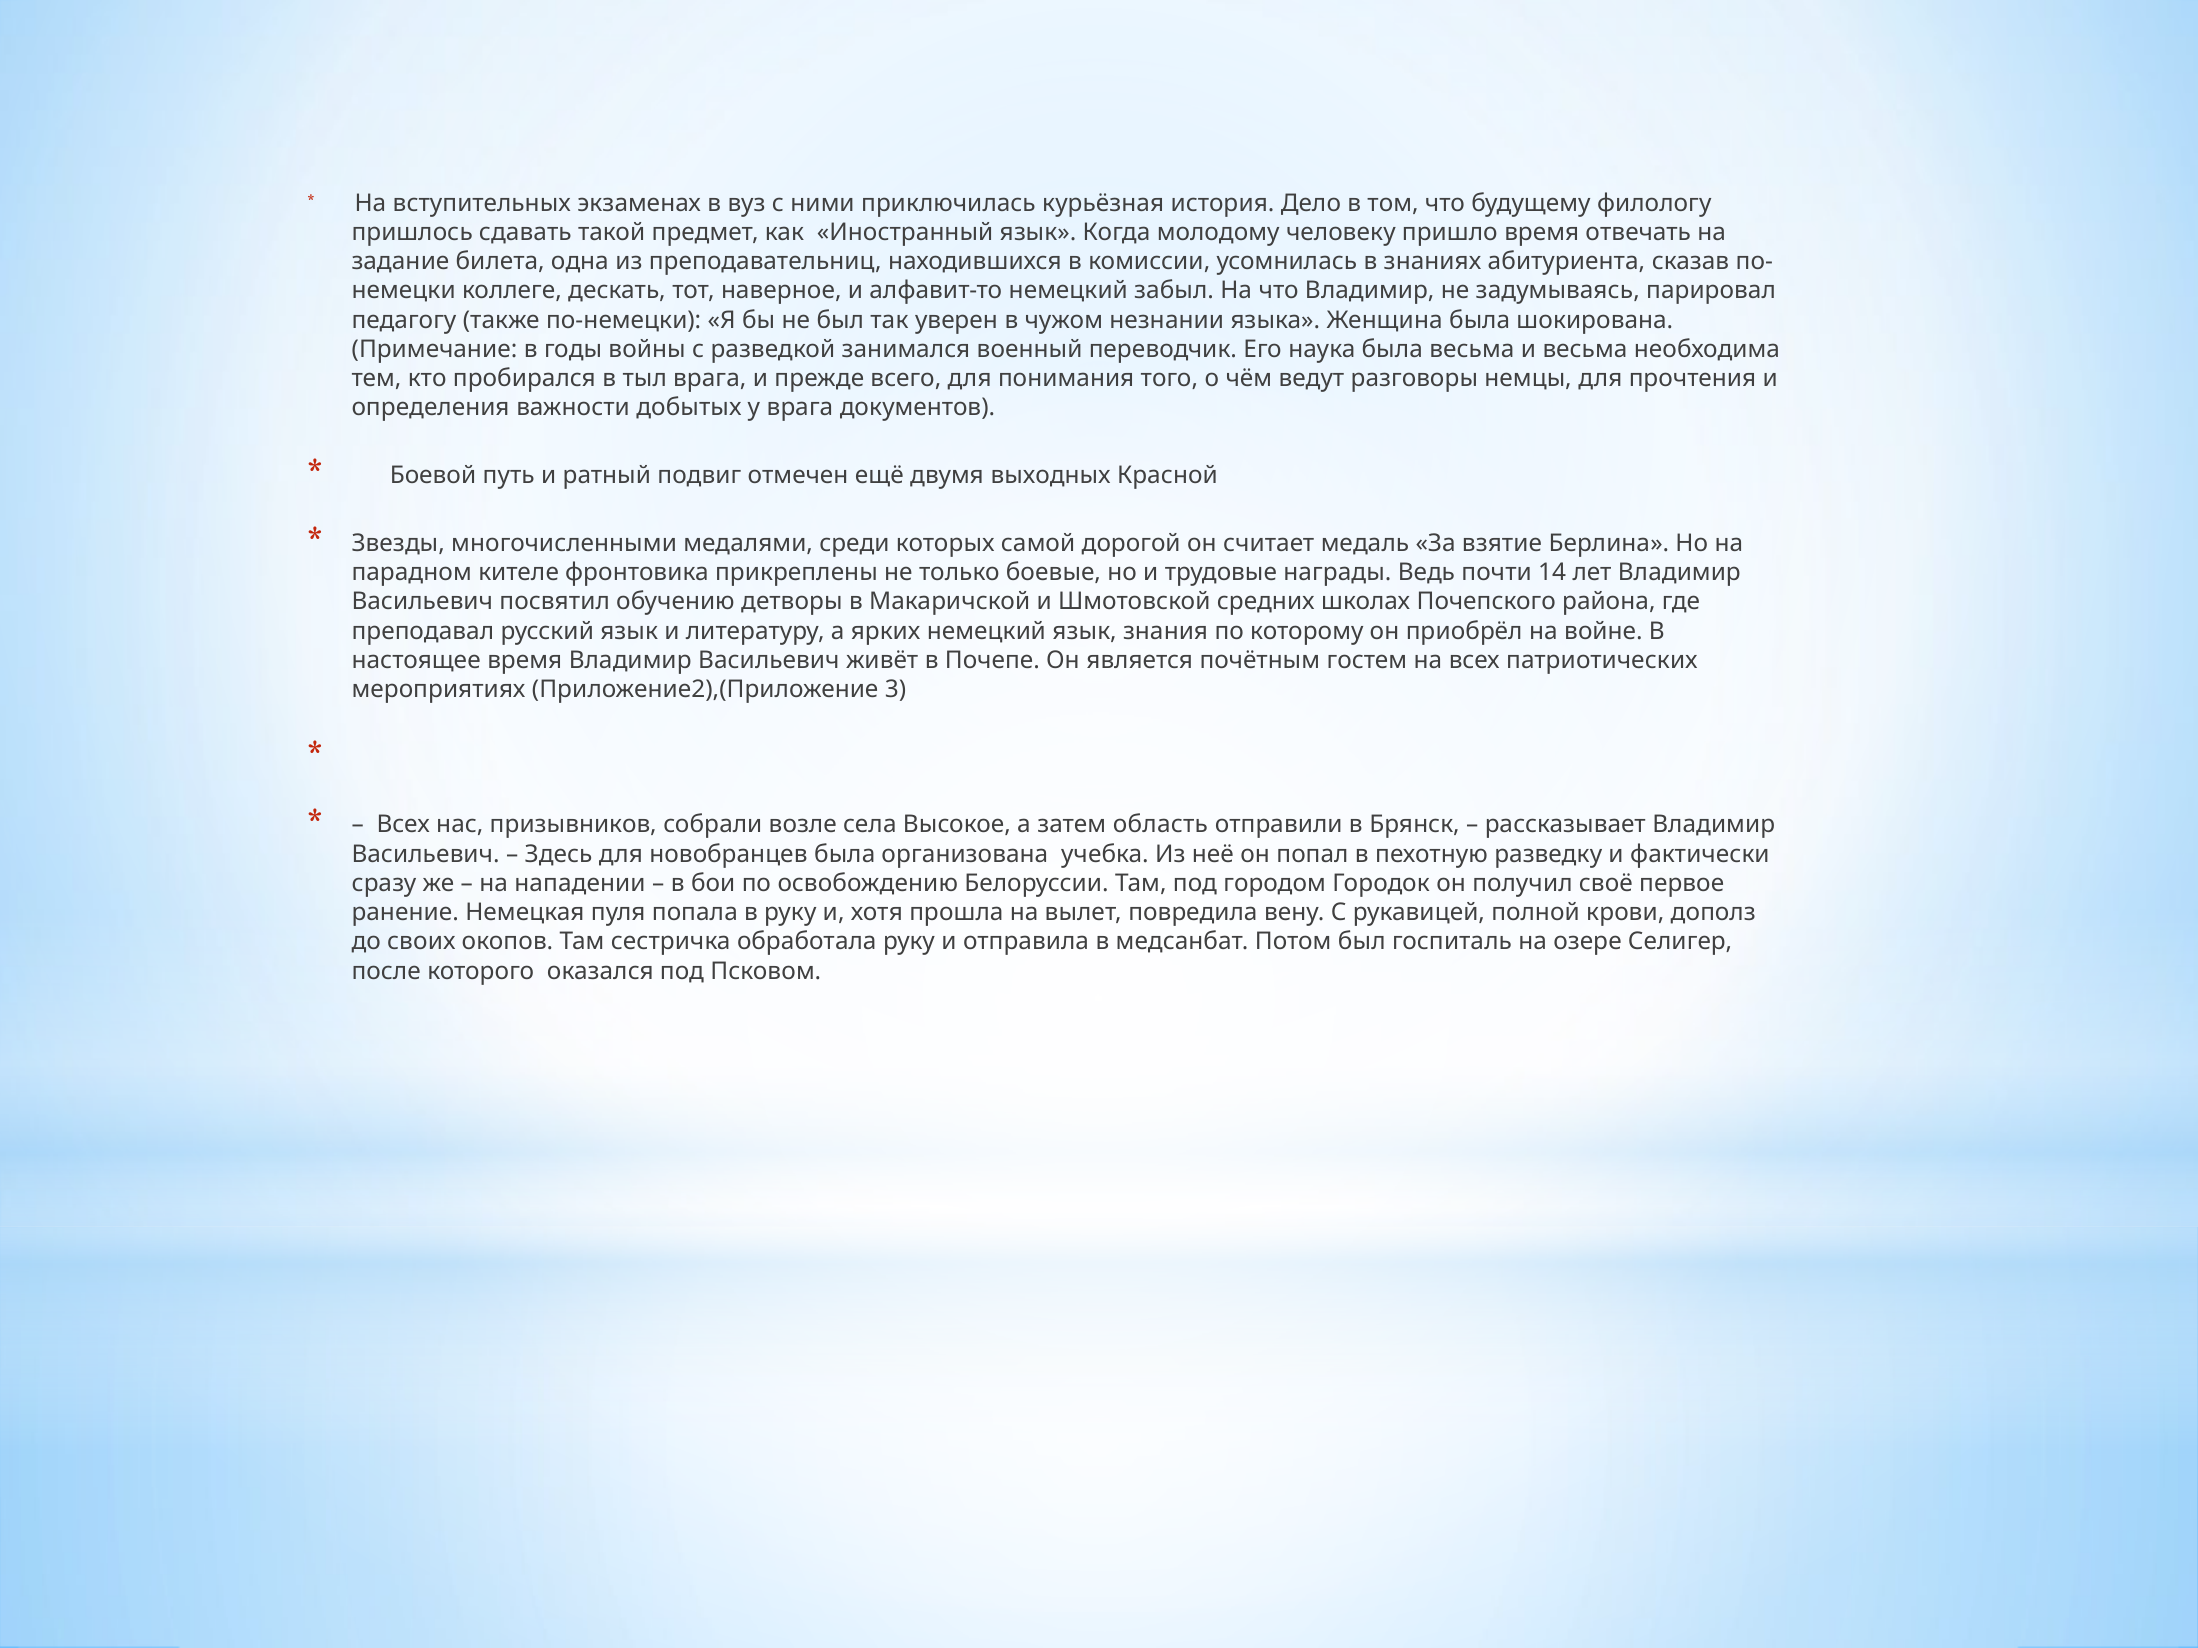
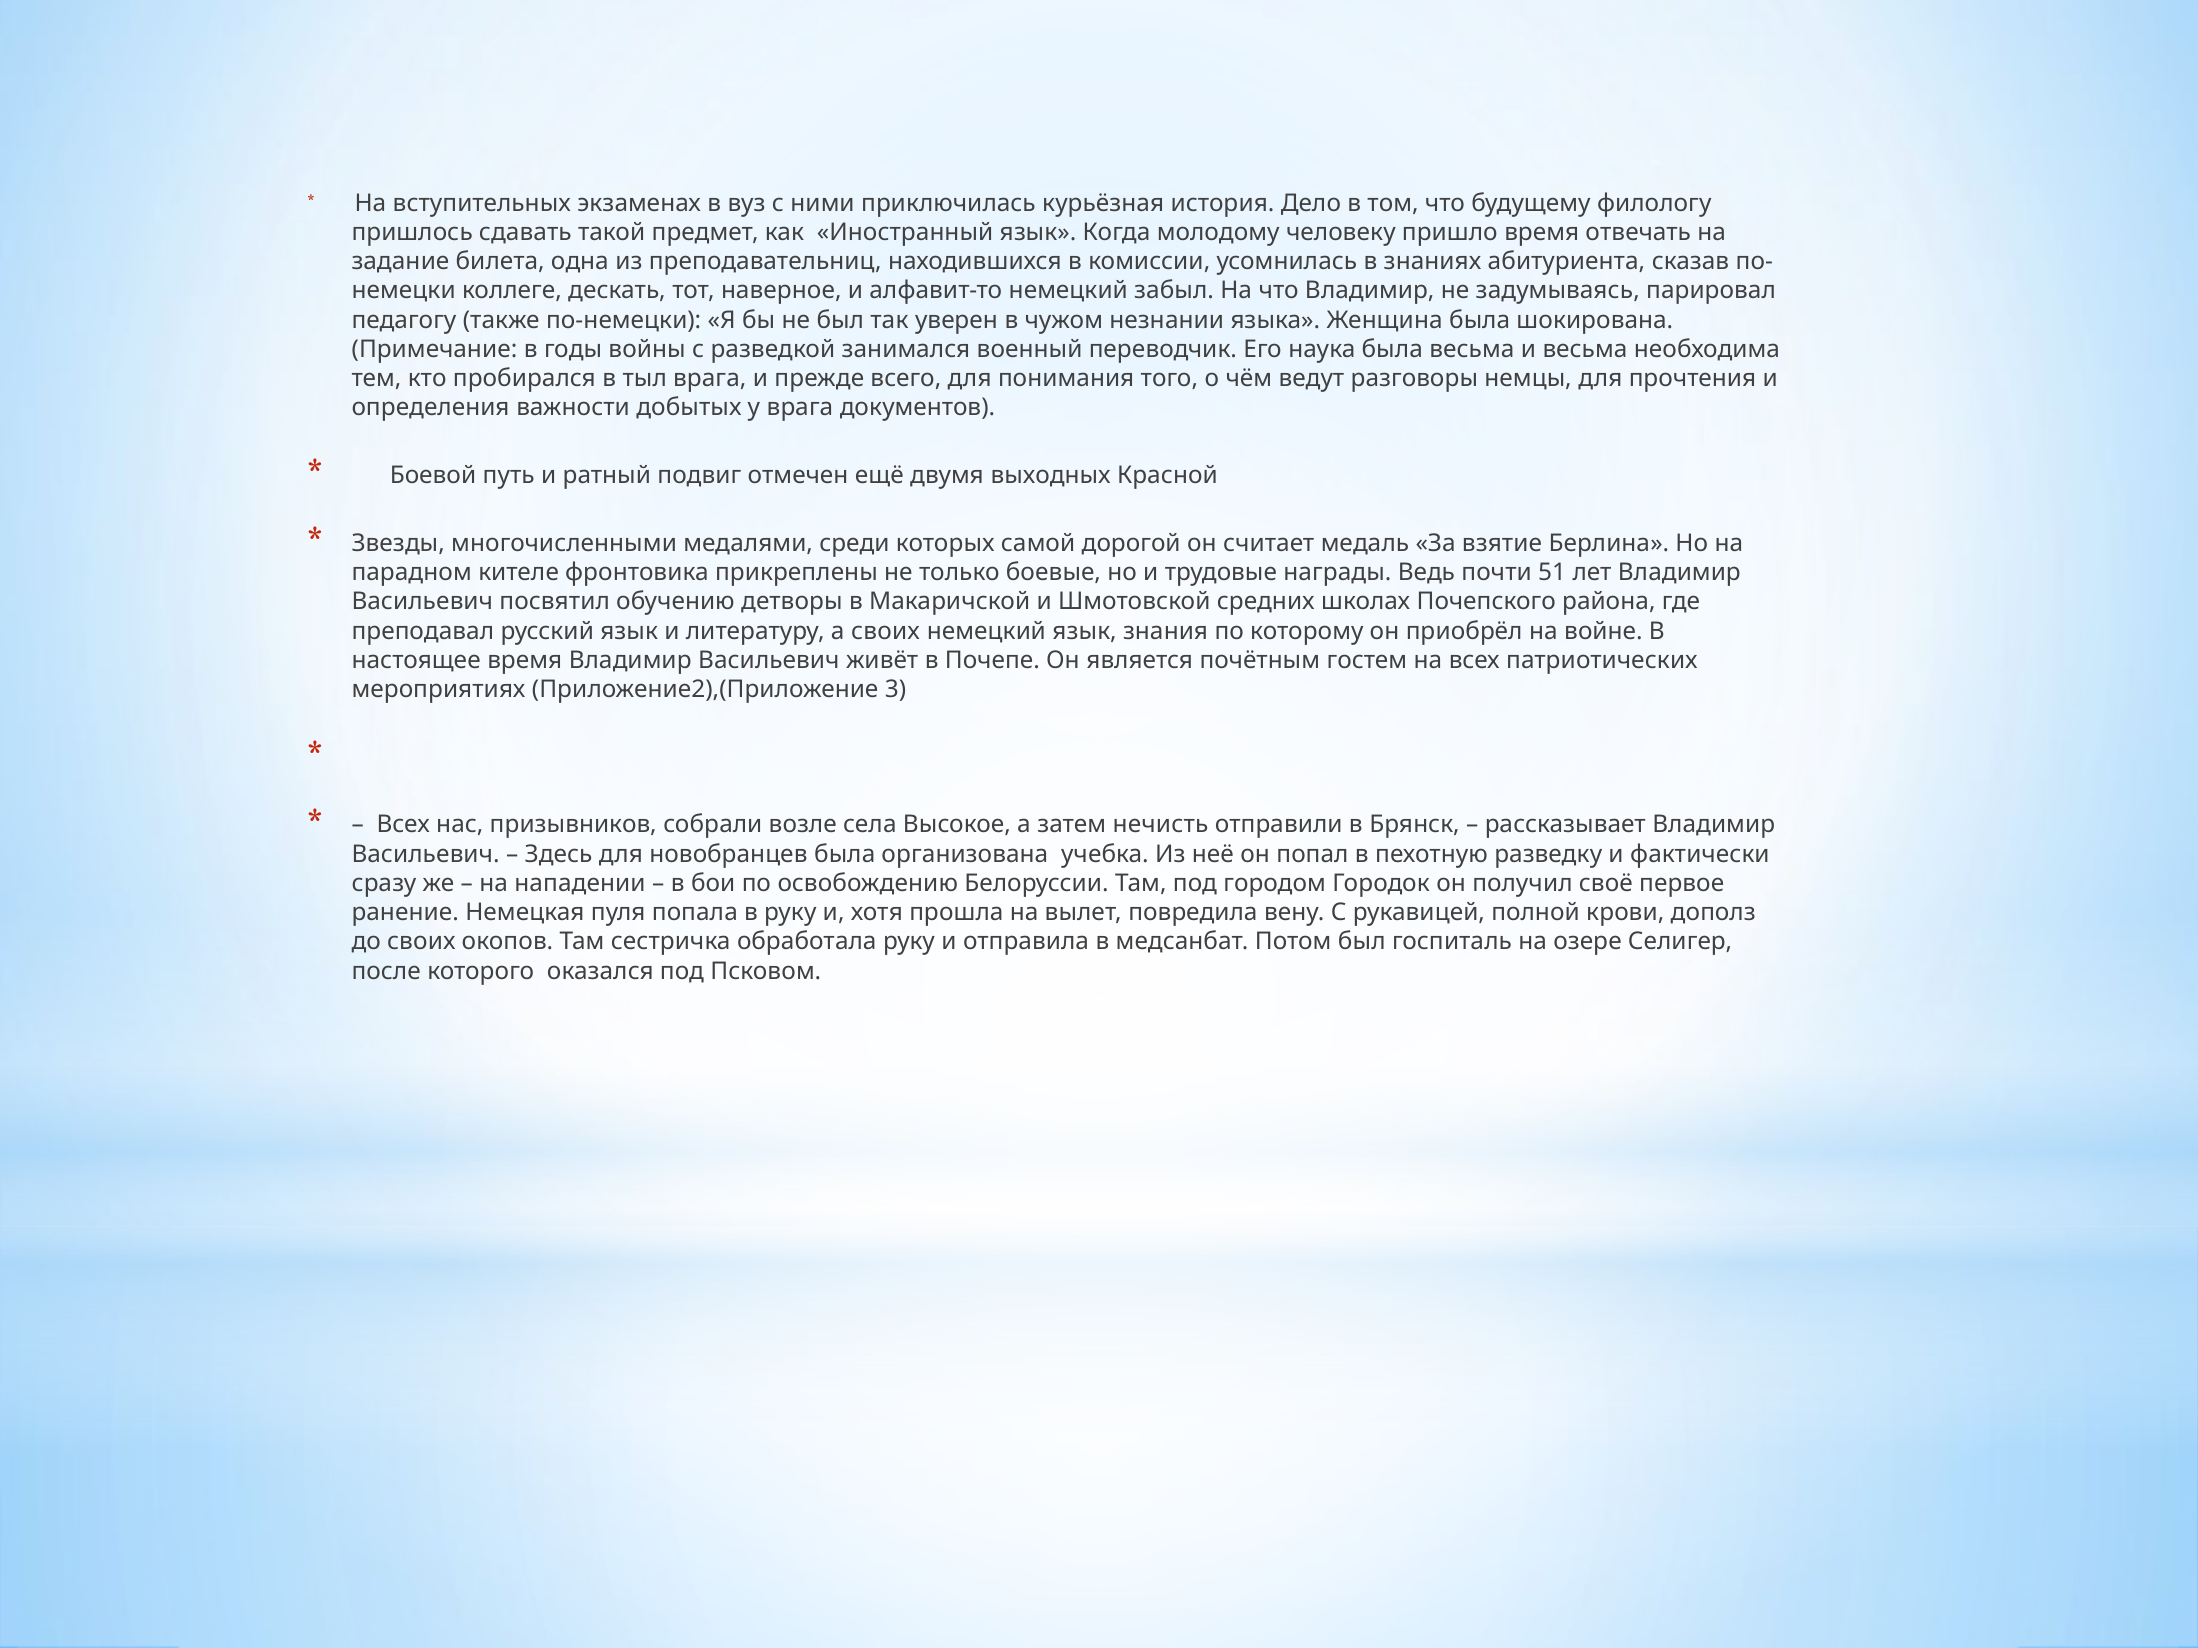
14: 14 -> 51
а ярких: ярких -> своих
область: область -> нечисть
